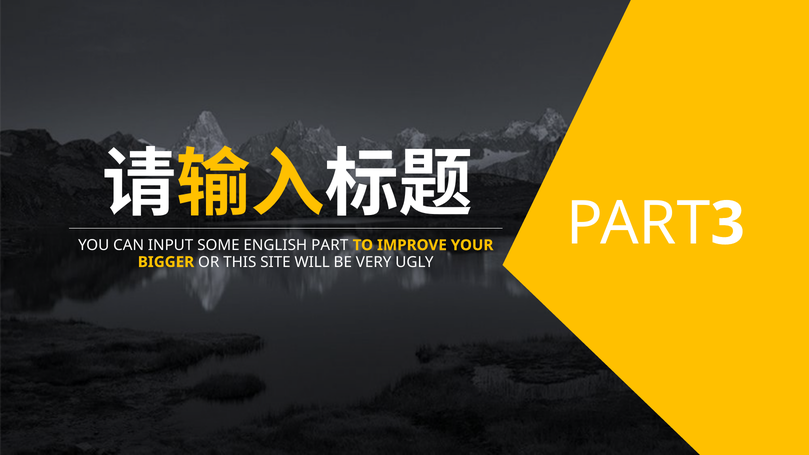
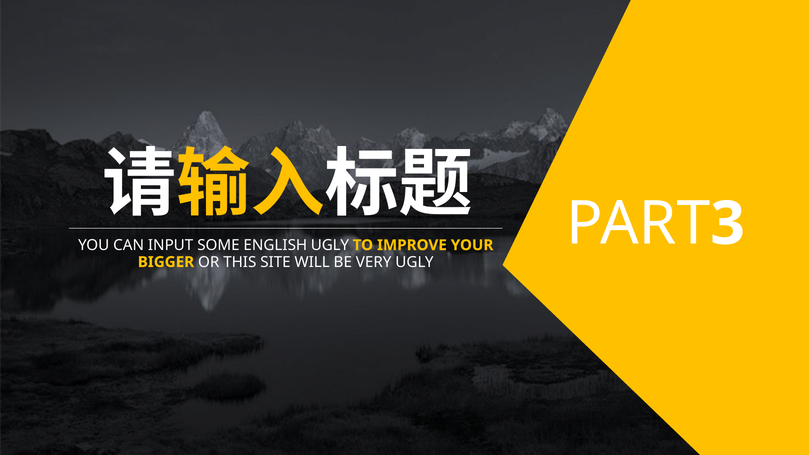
ENGLISH PART: PART -> UGLY
